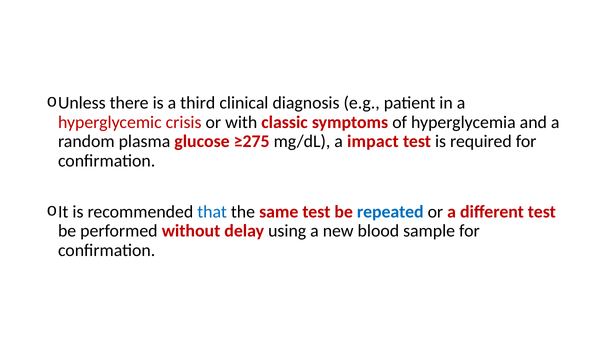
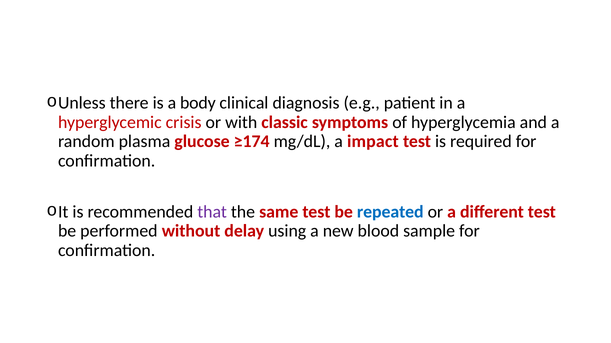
third: third -> body
≥275: ≥275 -> ≥174
that colour: blue -> purple
